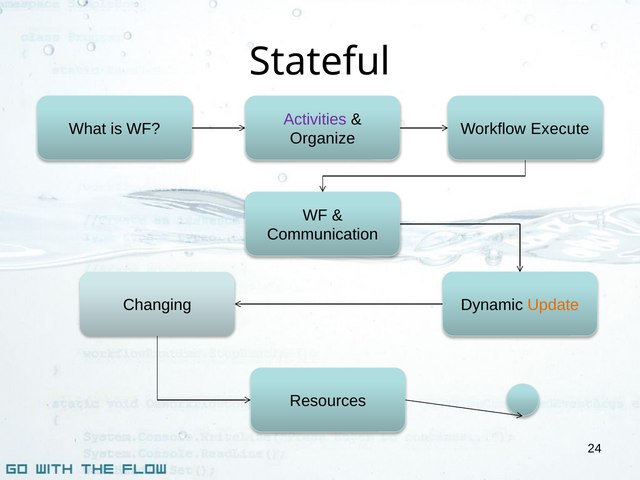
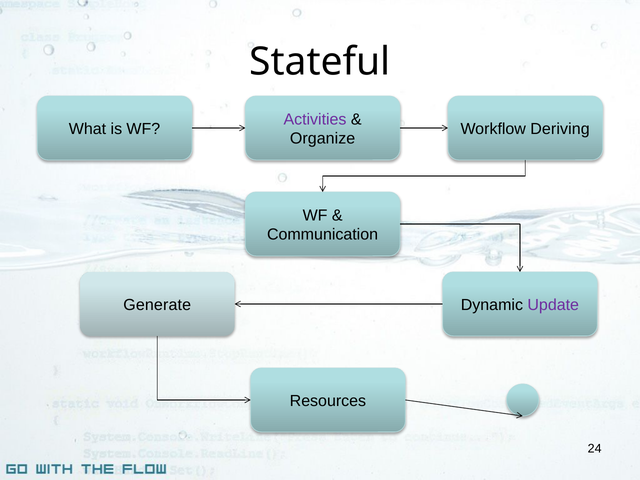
Execute: Execute -> Deriving
Changing: Changing -> Generate
Update colour: orange -> purple
